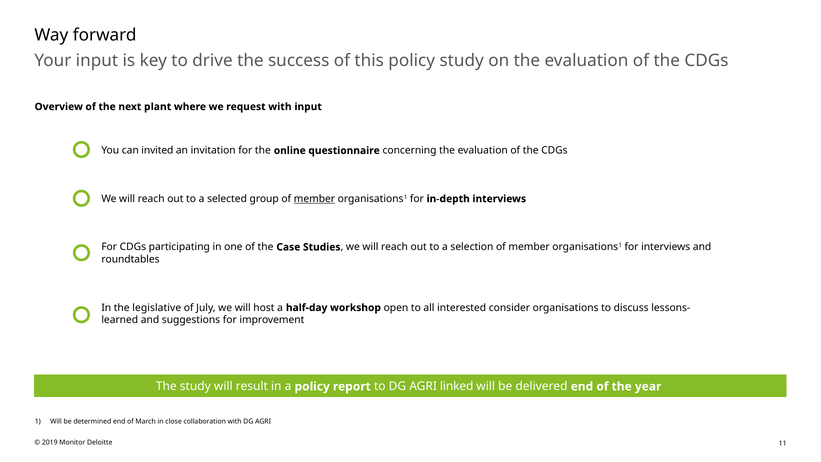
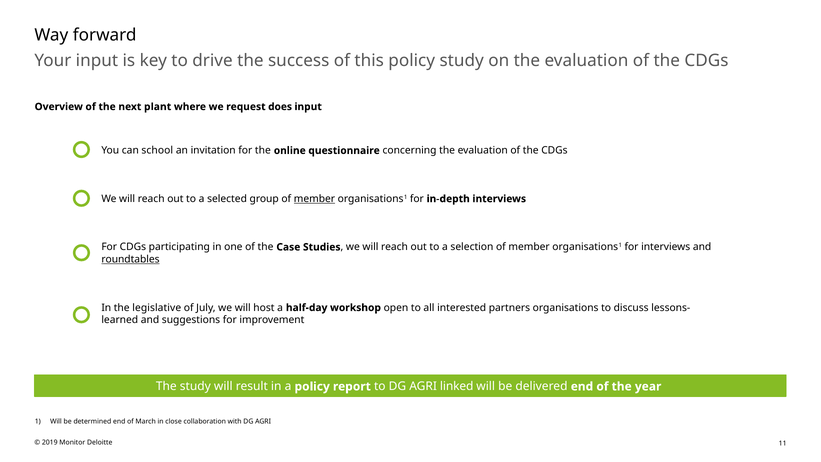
request with: with -> does
invited: invited -> school
roundtables underline: none -> present
consider: consider -> partners
